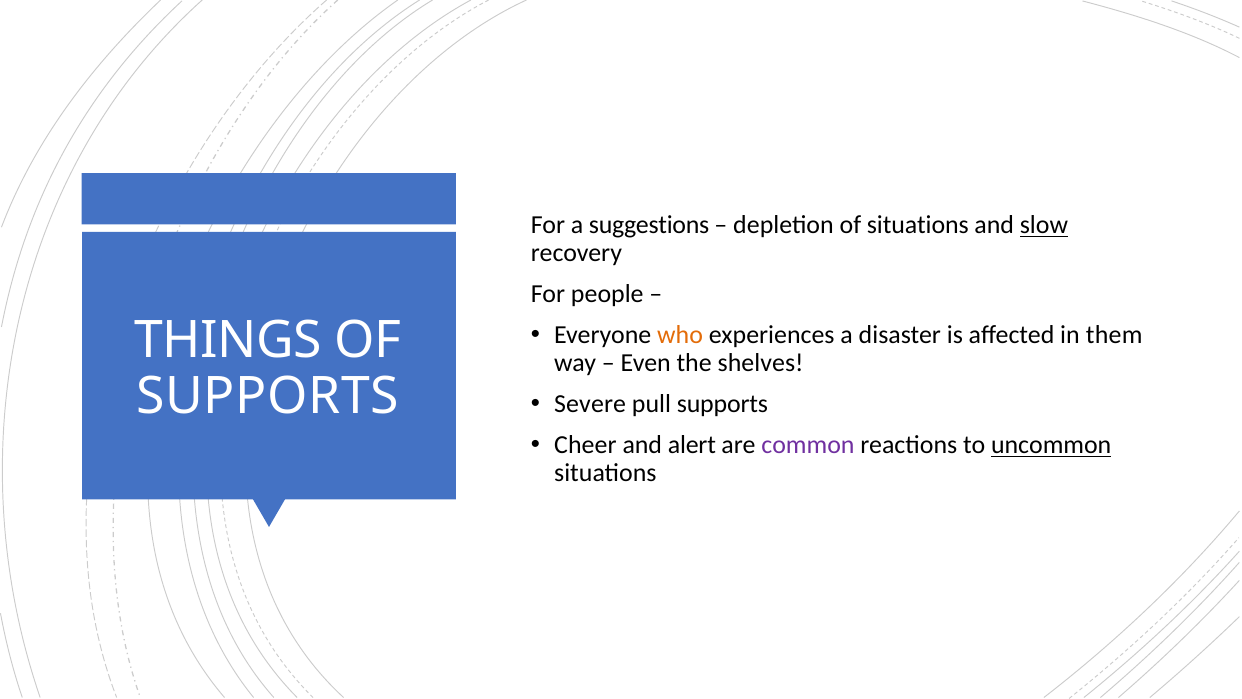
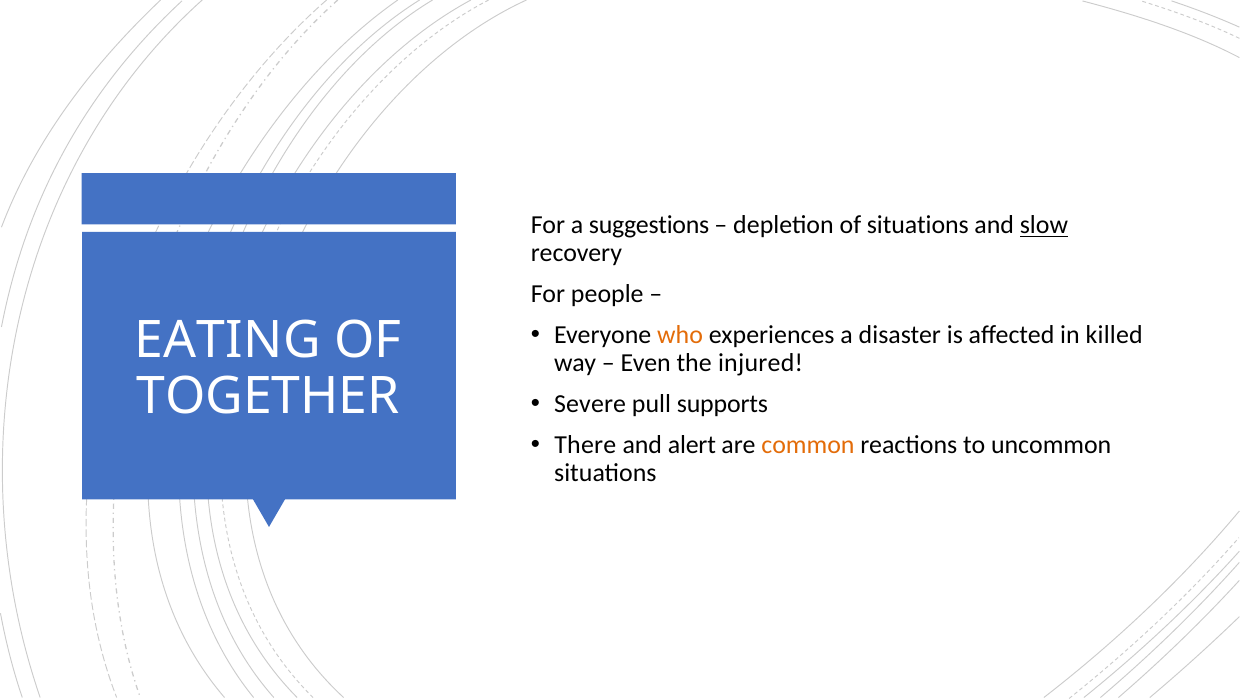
them: them -> killed
THINGS: THINGS -> EATING
shelves: shelves -> injured
SUPPORTS at (268, 396): SUPPORTS -> TOGETHER
Cheer: Cheer -> There
common colour: purple -> orange
uncommon underline: present -> none
